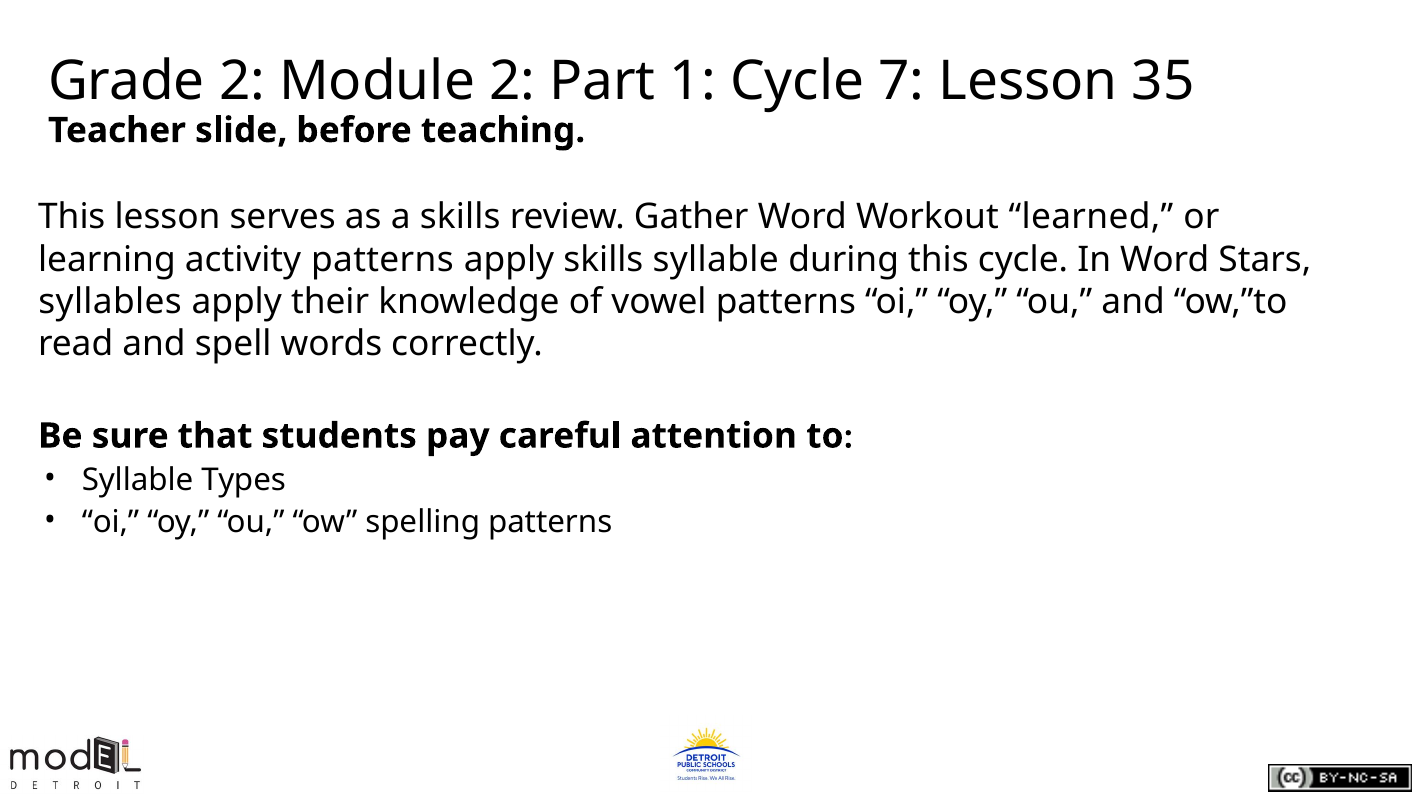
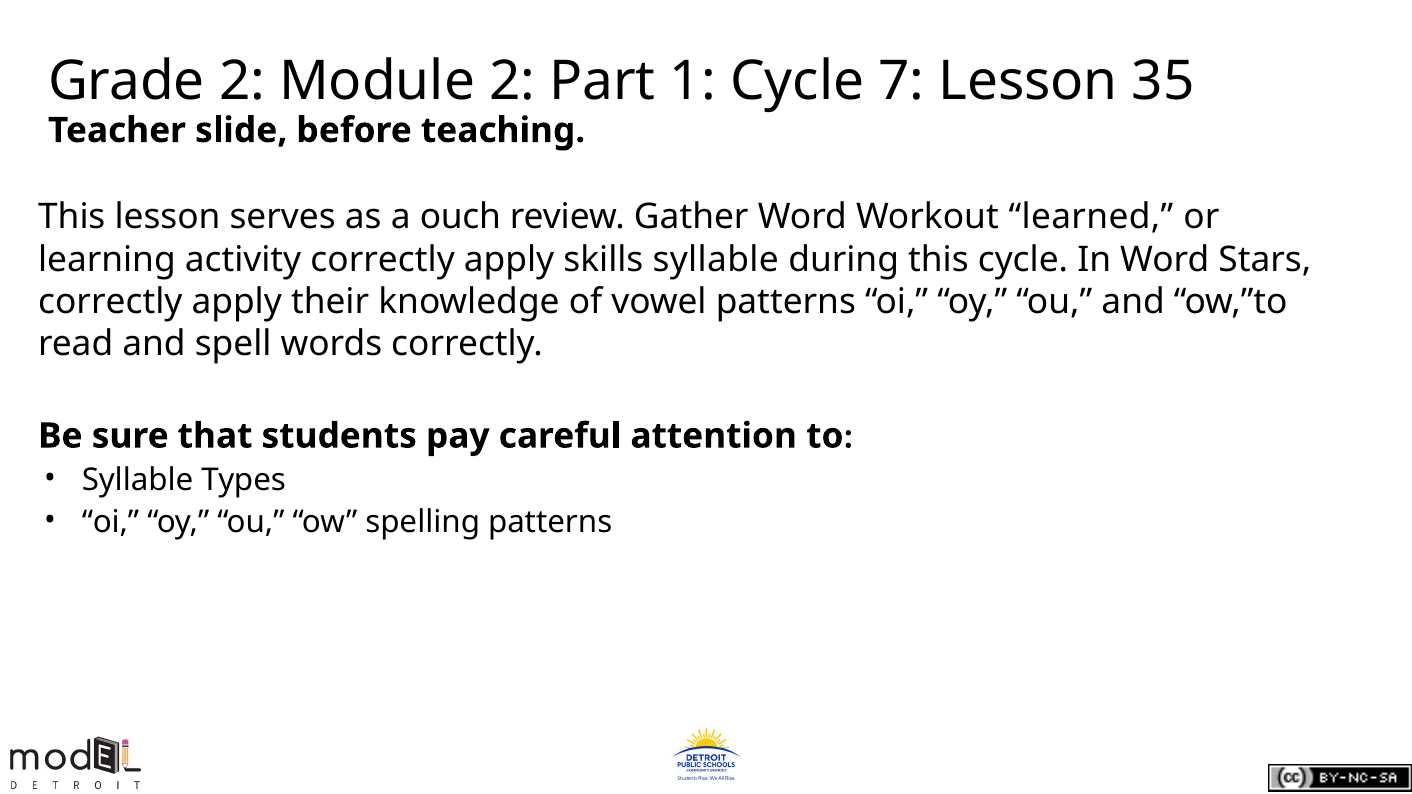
a skills: skills -> ouch
activity patterns: patterns -> correctly
syllables at (110, 302): syllables -> correctly
